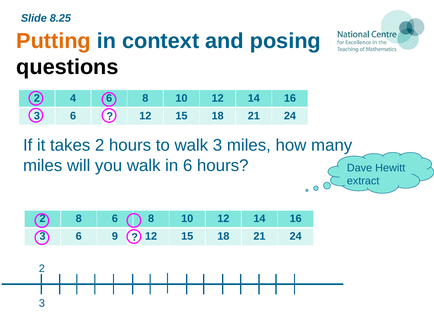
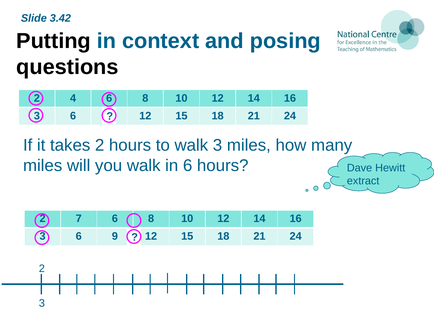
8.25: 8.25 -> 3.42
Putting colour: orange -> black
2 8: 8 -> 7
